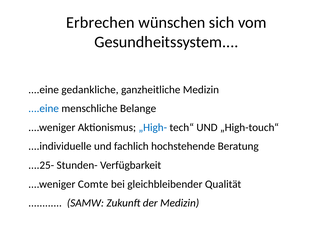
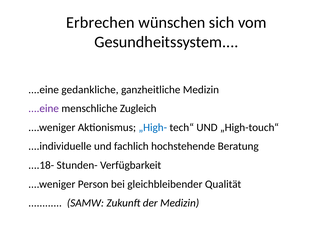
....eine at (44, 108) colour: blue -> purple
Belange: Belange -> Zugleich
....25-: ....25- -> ....18-
Comte: Comte -> Person
